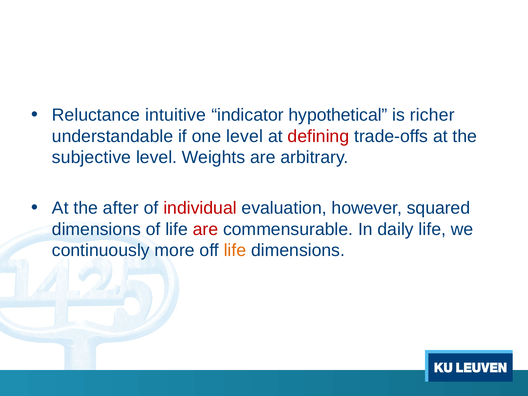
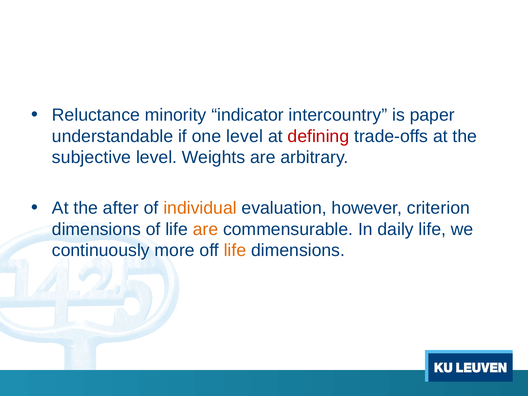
intuitive: intuitive -> minority
hypothetical: hypothetical -> intercountry
richer: richer -> paper
individual colour: red -> orange
squared: squared -> criterion
are at (205, 229) colour: red -> orange
